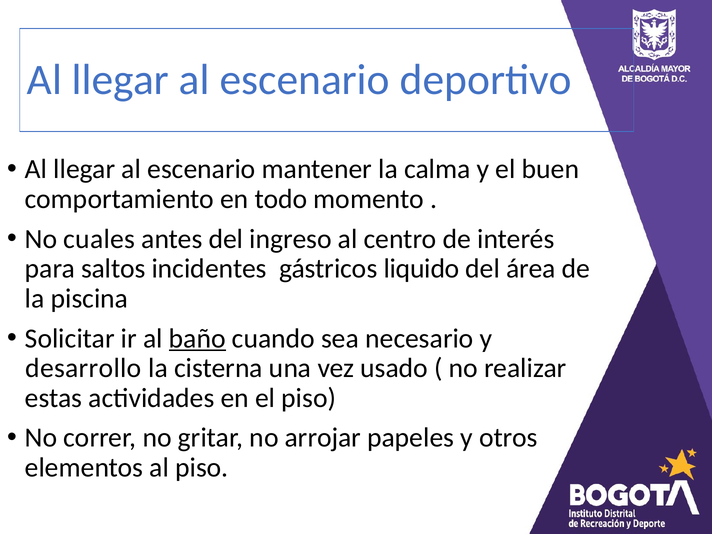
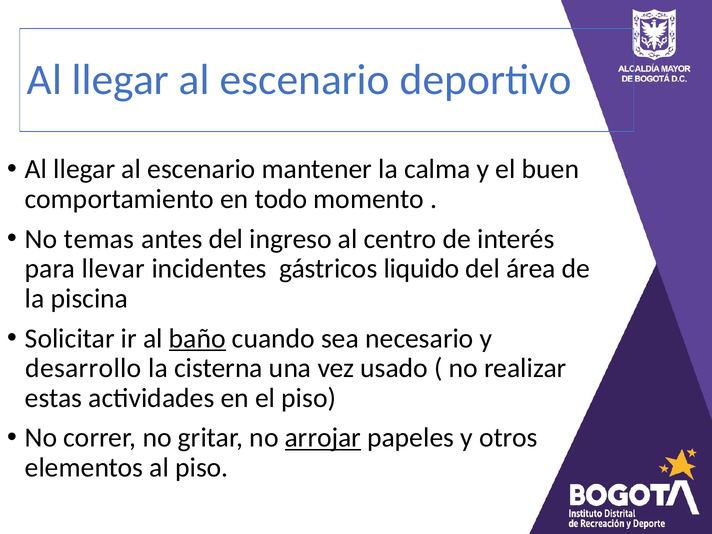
cuales: cuales -> temas
saltos: saltos -> llevar
arrojar underline: none -> present
